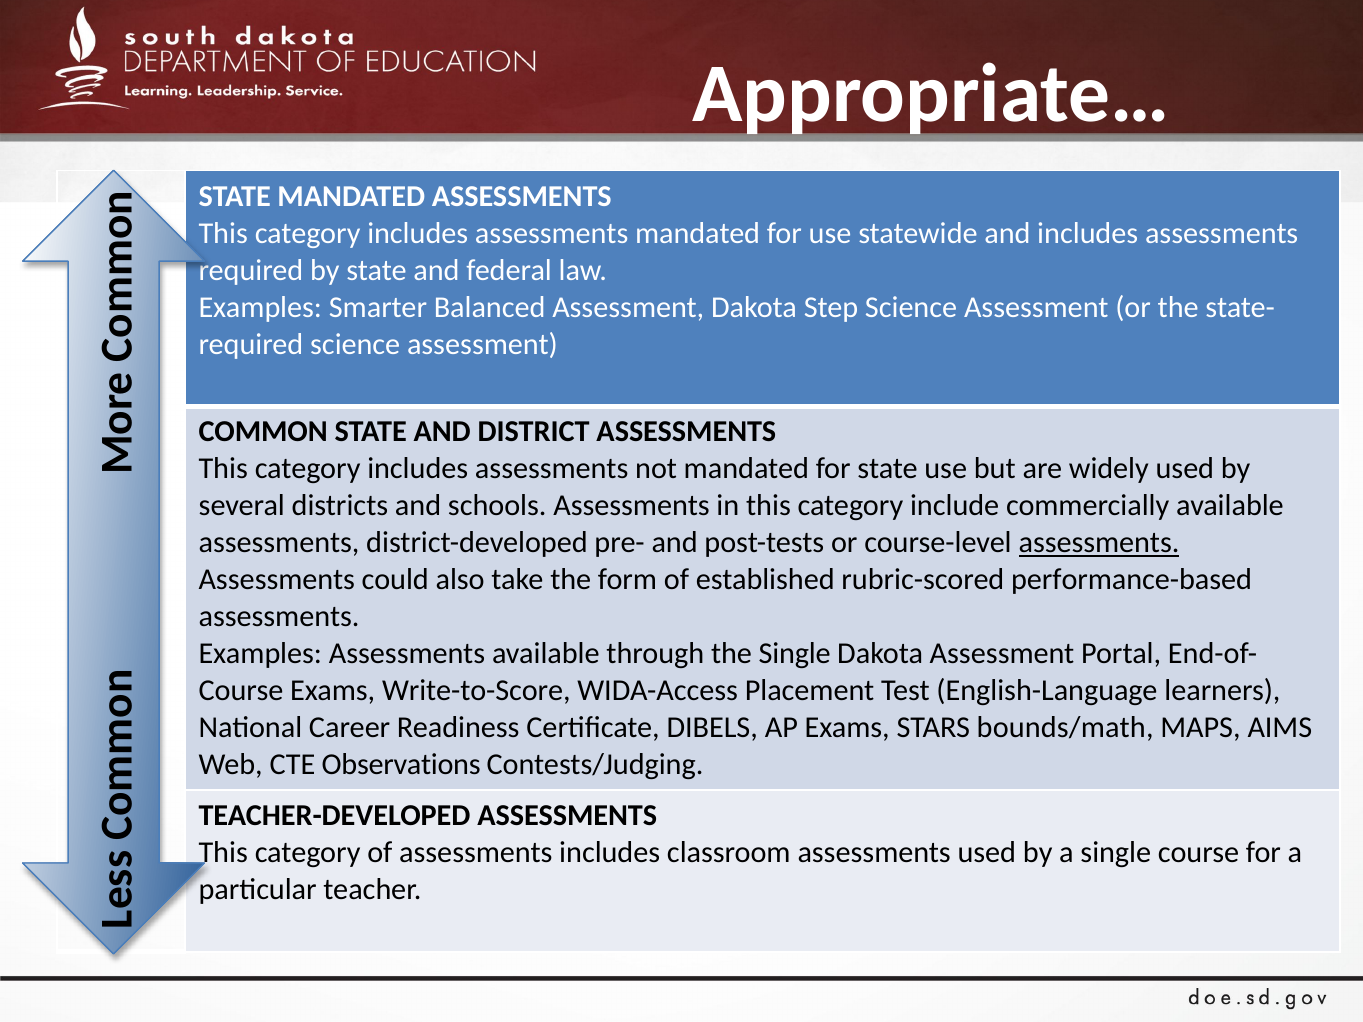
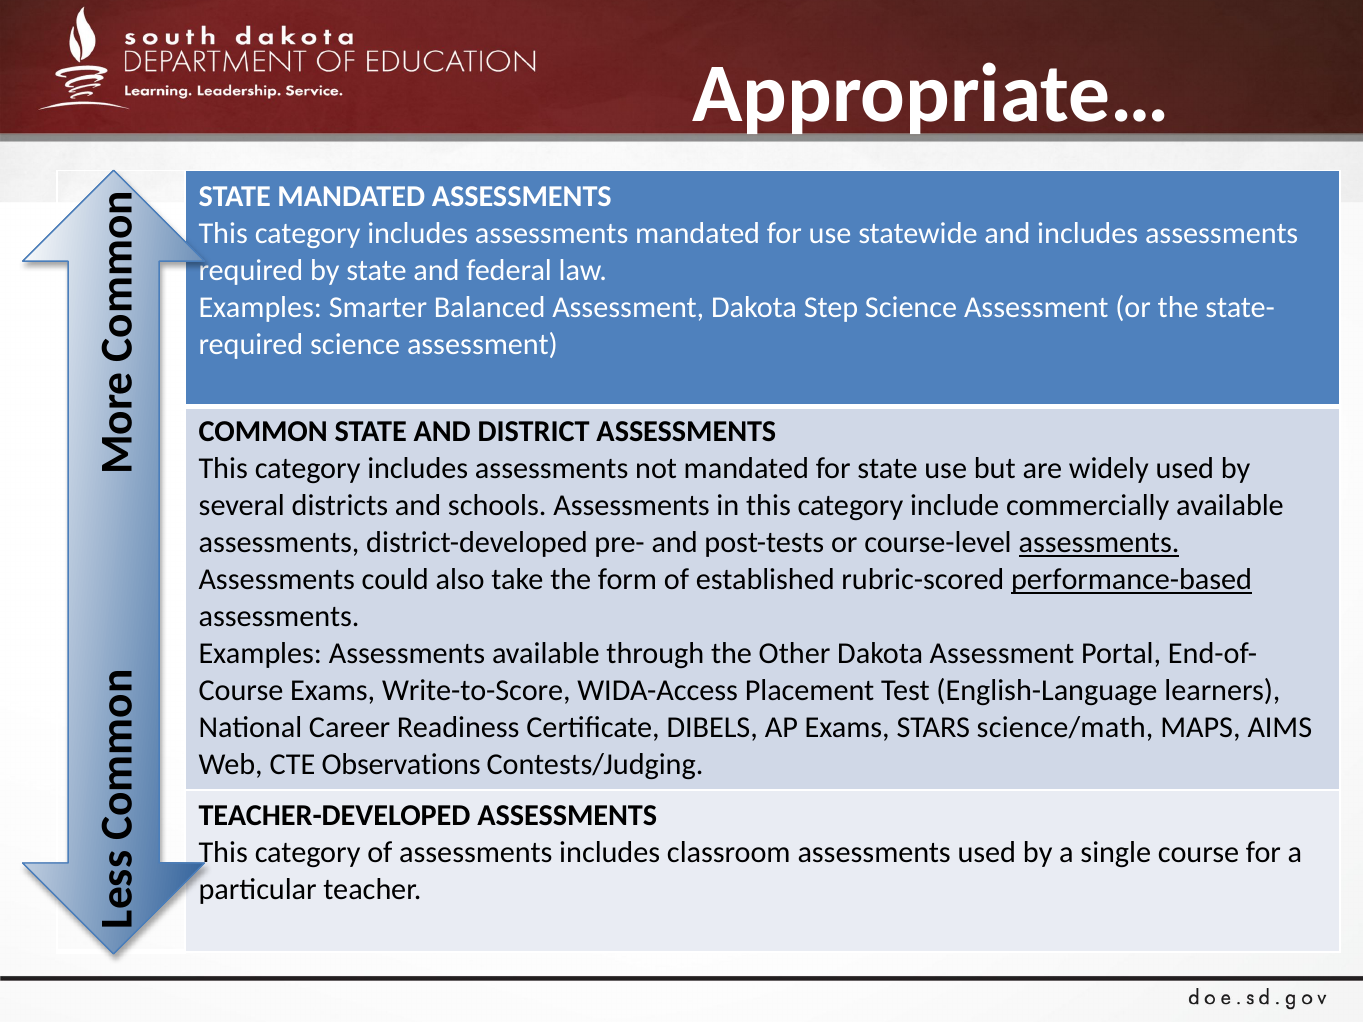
performance-based underline: none -> present
the Single: Single -> Other
bounds/math: bounds/math -> science/math
